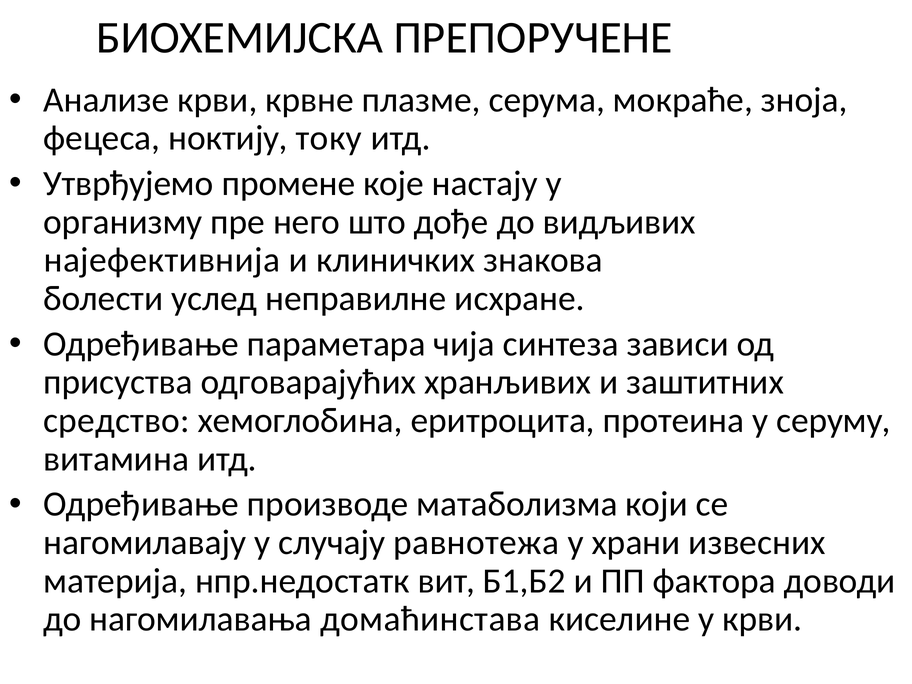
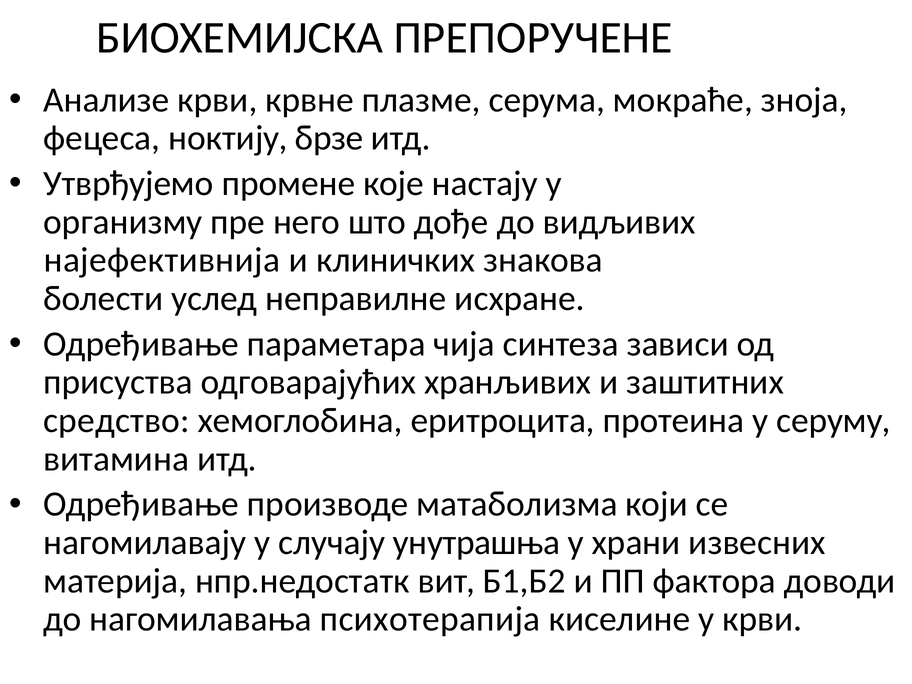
току: току -> брзе
равнотежа: равнотежа -> унутрашња
домаћинстава: домаћинстава -> психотерапија
